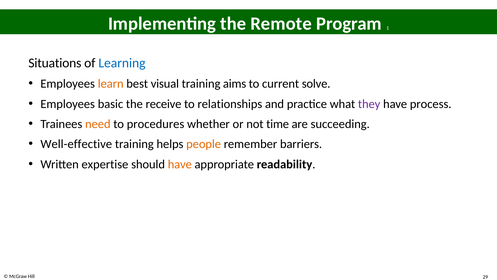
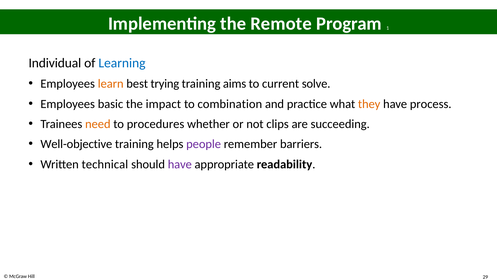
Situations: Situations -> Individual
visual: visual -> trying
receive: receive -> impact
relationships: relationships -> combination
they colour: purple -> orange
time: time -> clips
Well-effective: Well-effective -> Well-objective
people colour: orange -> purple
expertise: expertise -> technical
have at (180, 164) colour: orange -> purple
